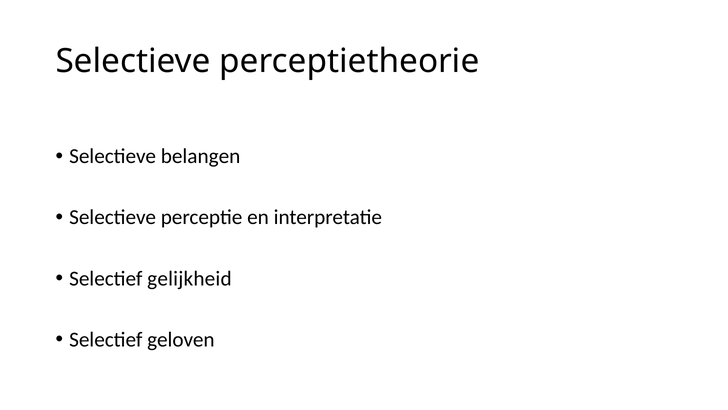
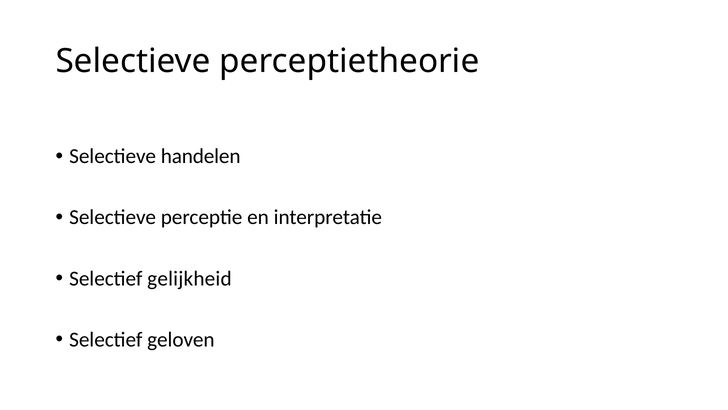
belangen: belangen -> handelen
